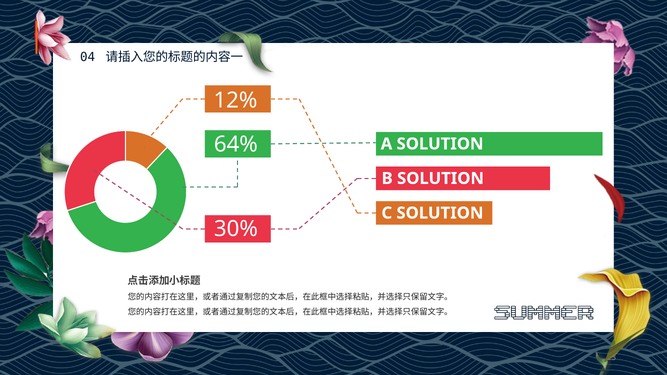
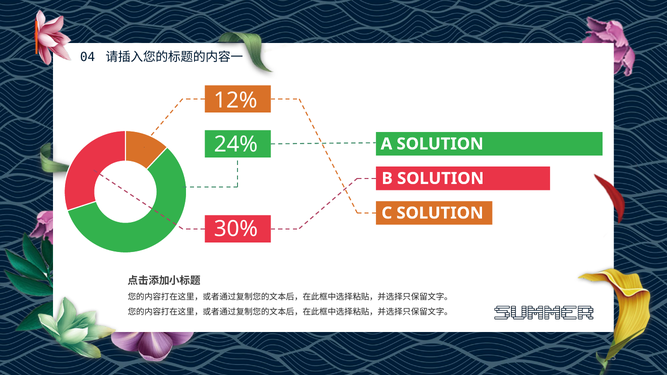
64%: 64% -> 24%
